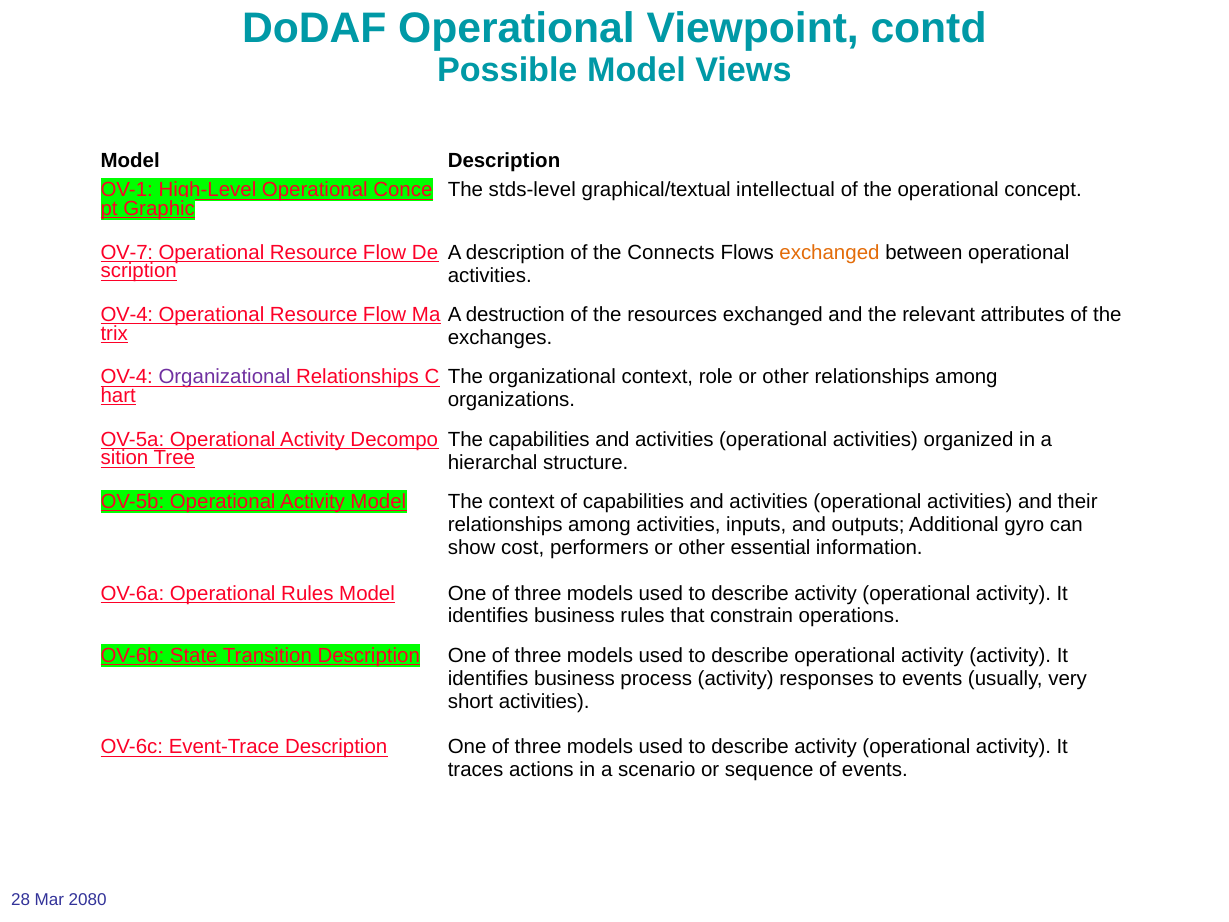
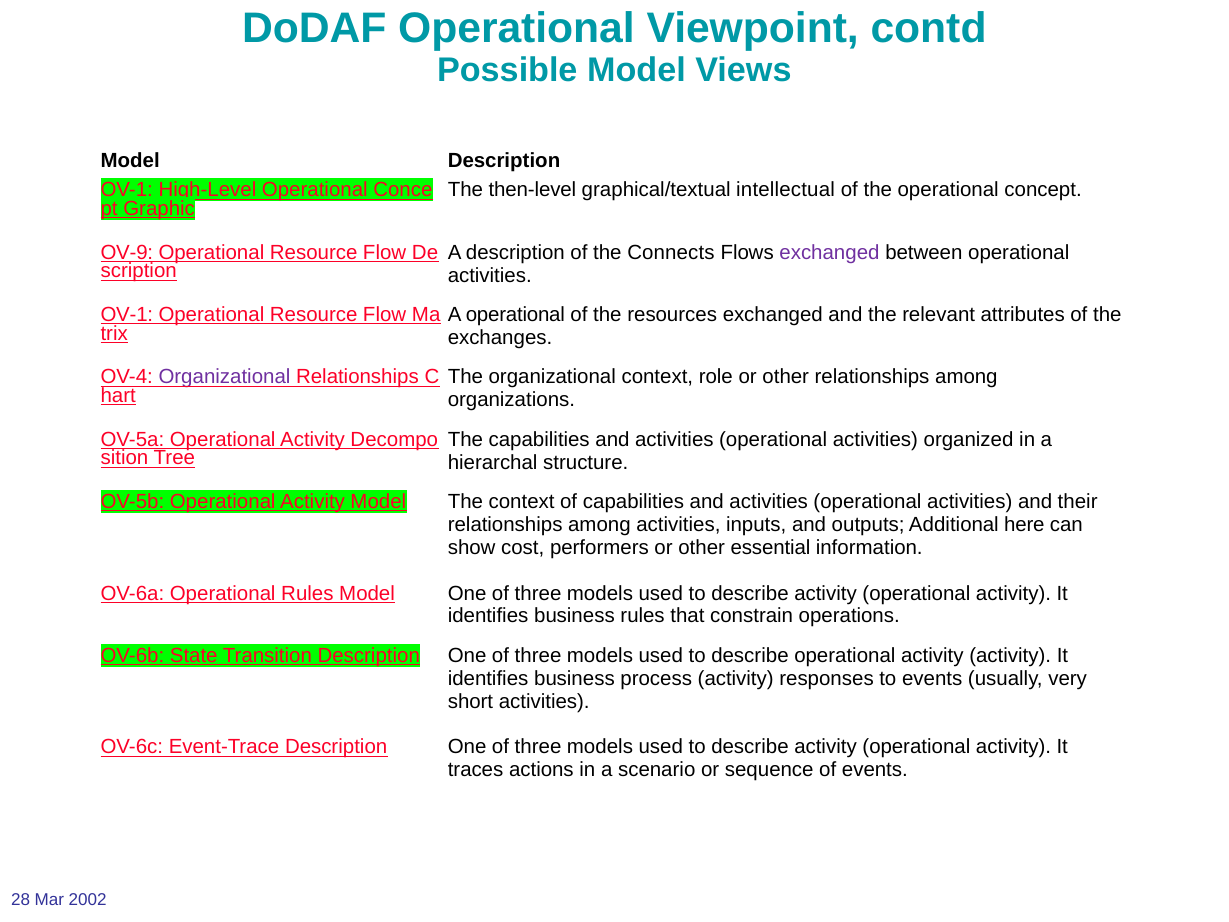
stds-level: stds-level -> then-level
OV-7: OV-7 -> OV-9
exchanged at (829, 252) colour: orange -> purple
OV-4 at (127, 315): OV-4 -> OV-1
A destruction: destruction -> operational
gyro: gyro -> here
2080: 2080 -> 2002
